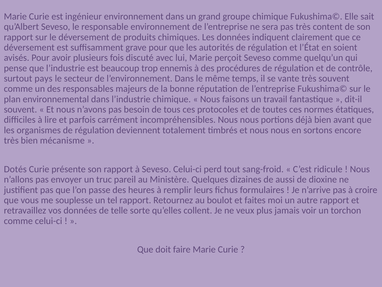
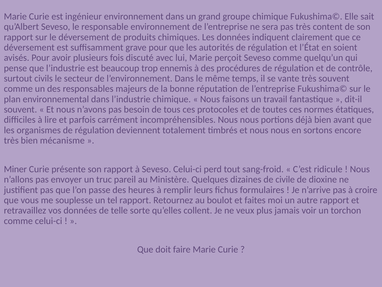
pays: pays -> civils
Dotés: Dotés -> Miner
aussi: aussi -> civile
